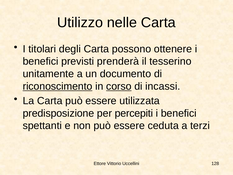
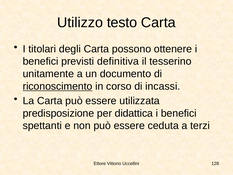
nelle: nelle -> testo
prenderà: prenderà -> definitiva
corso underline: present -> none
percepiti: percepiti -> didattica
